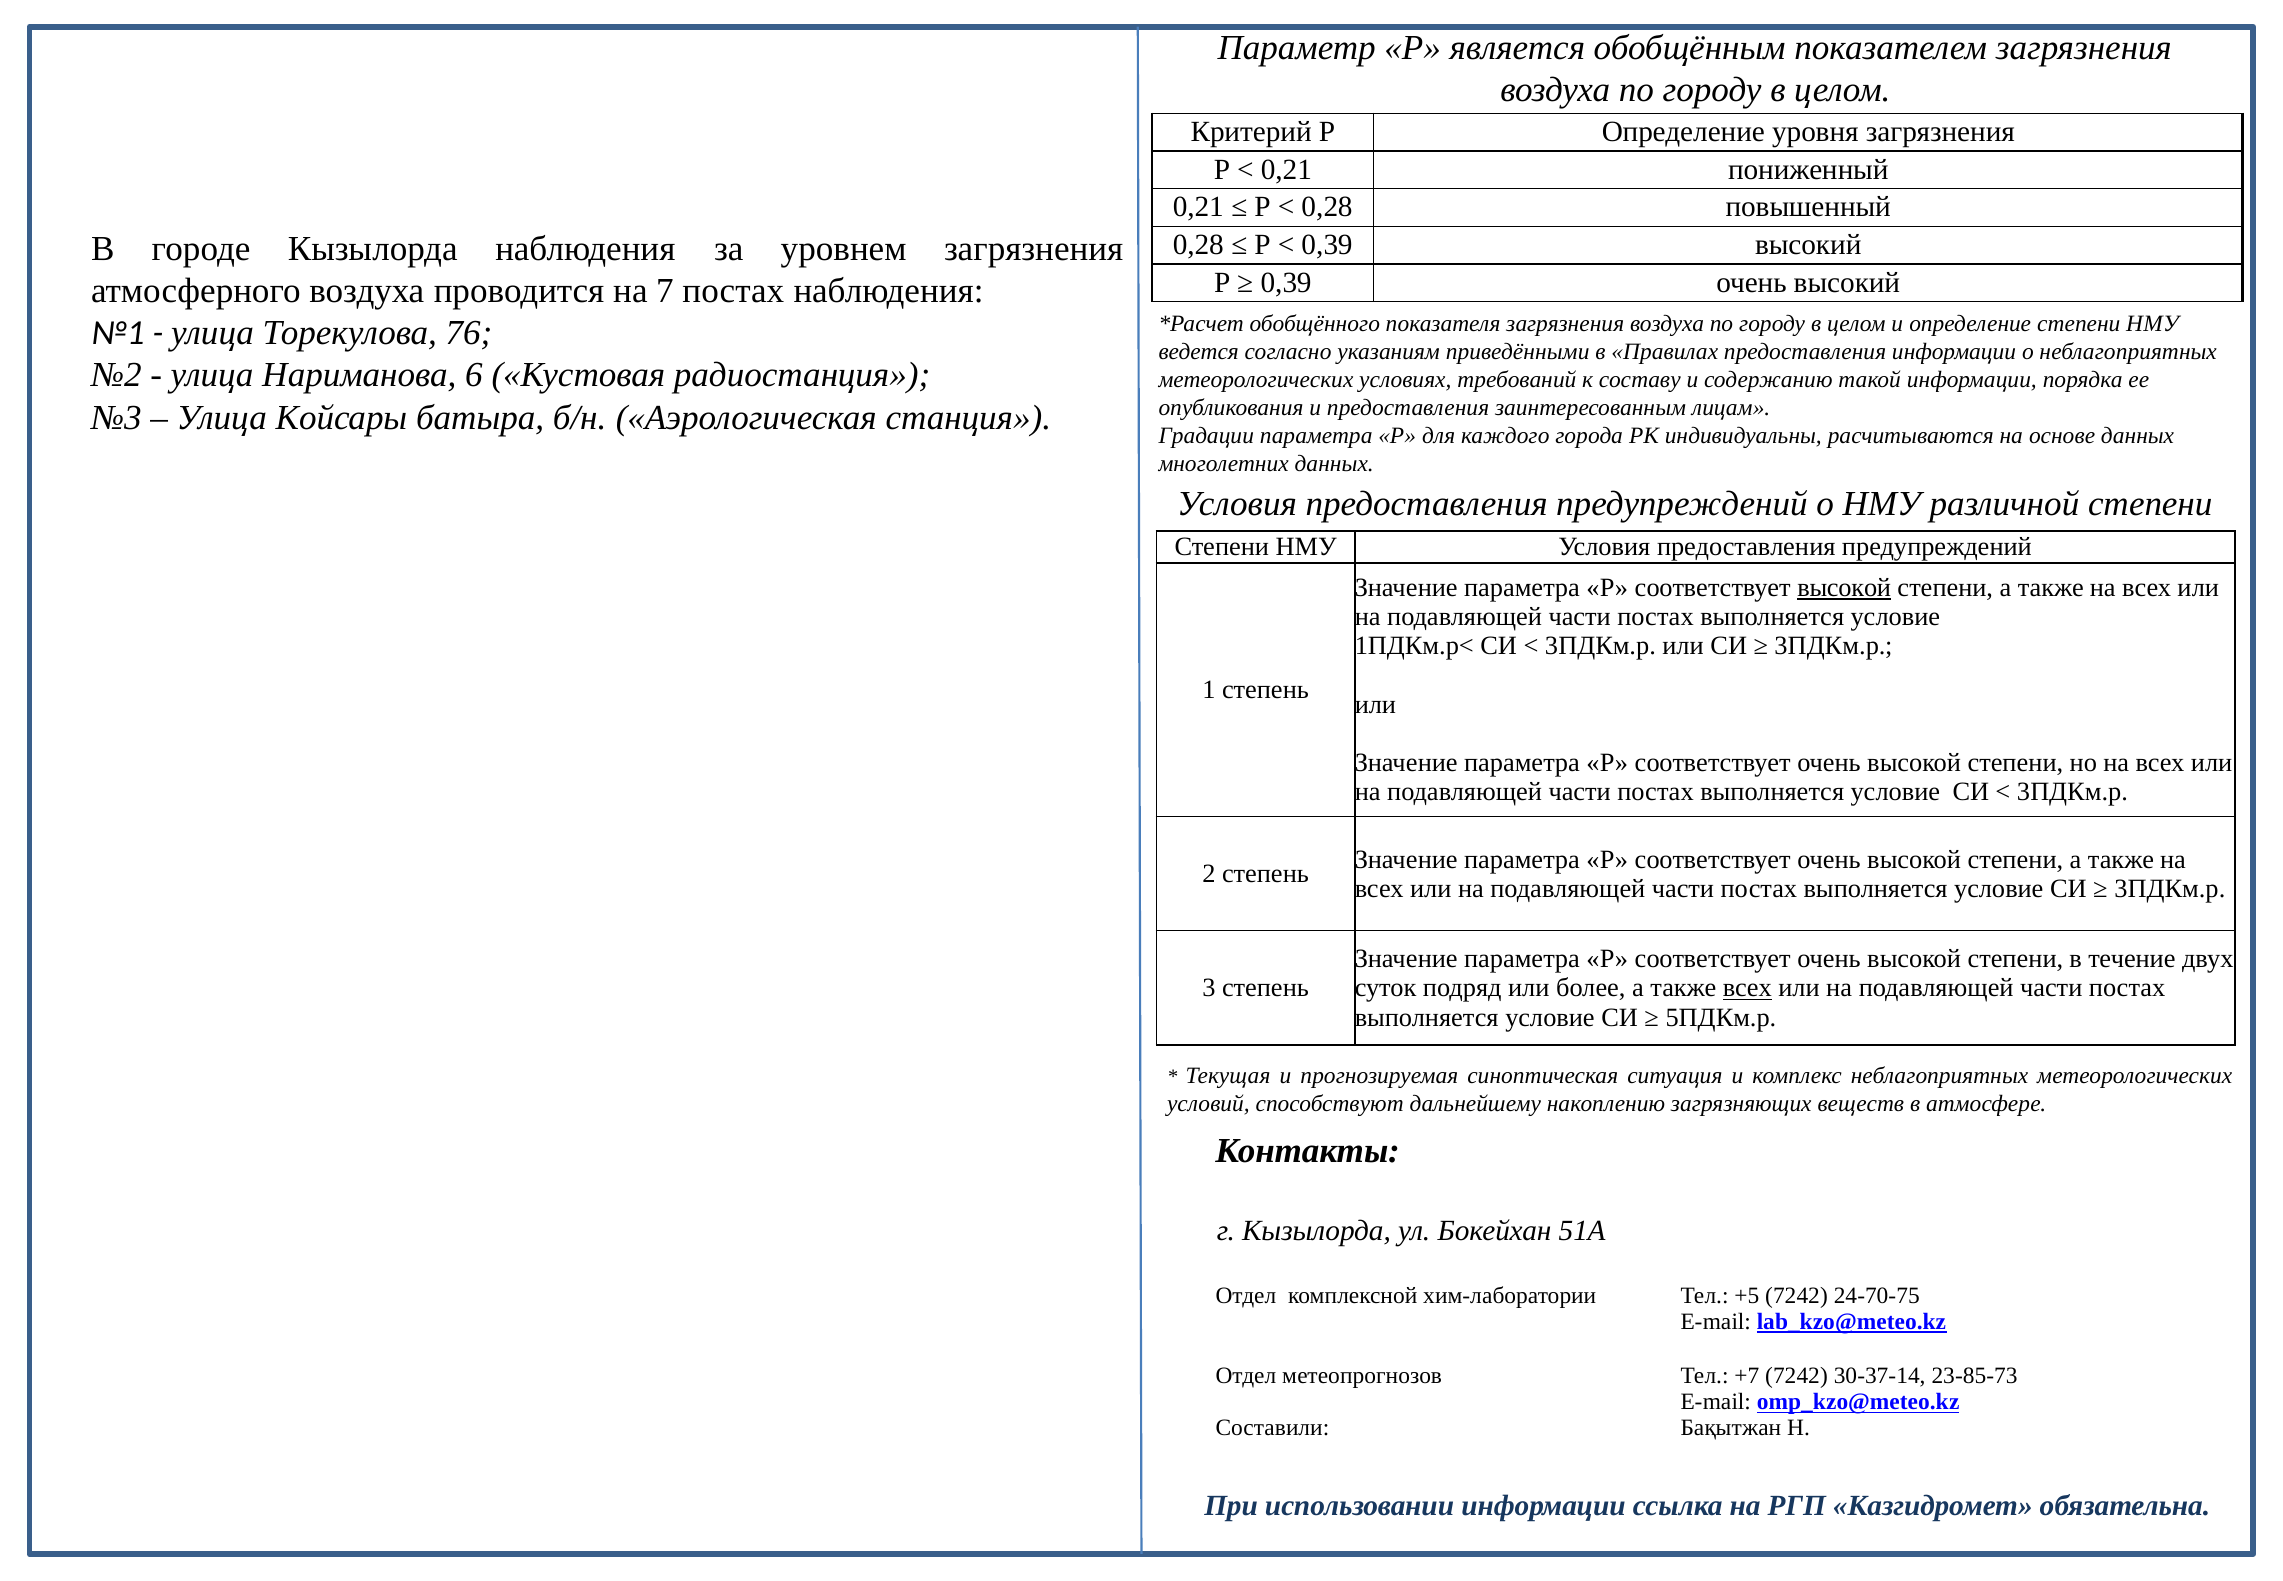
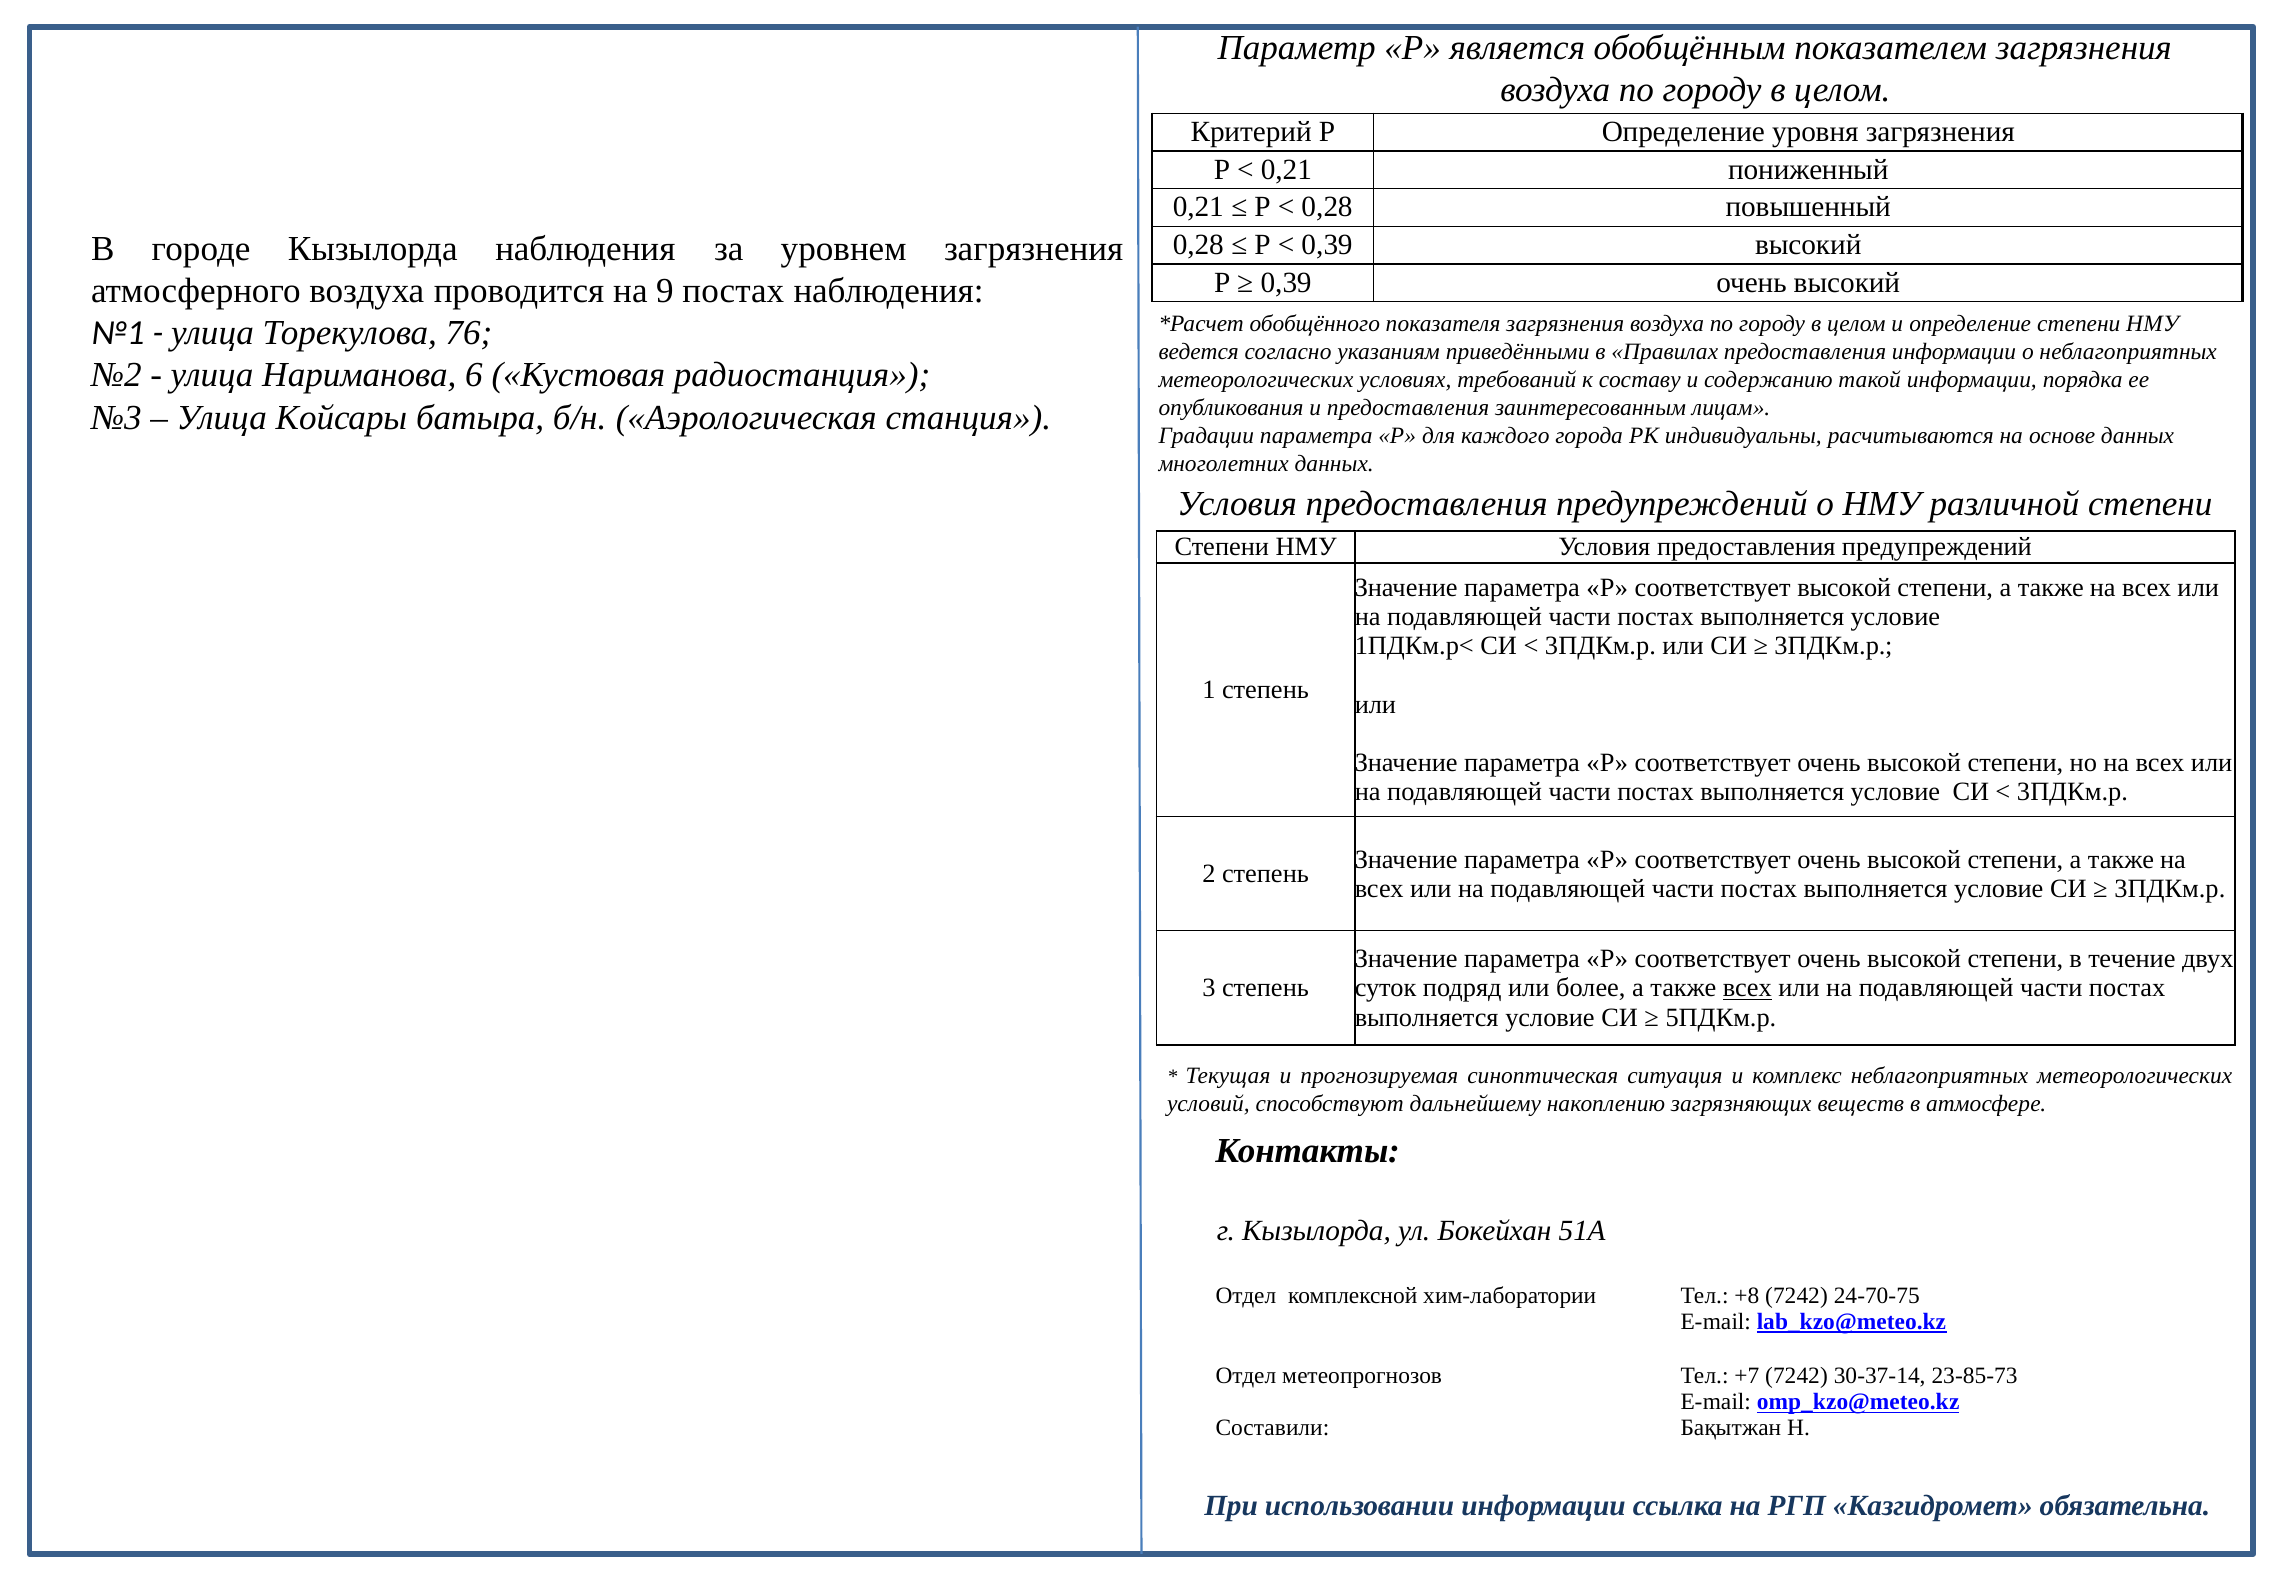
7: 7 -> 9
высокой at (1844, 588) underline: present -> none
+5: +5 -> +8
